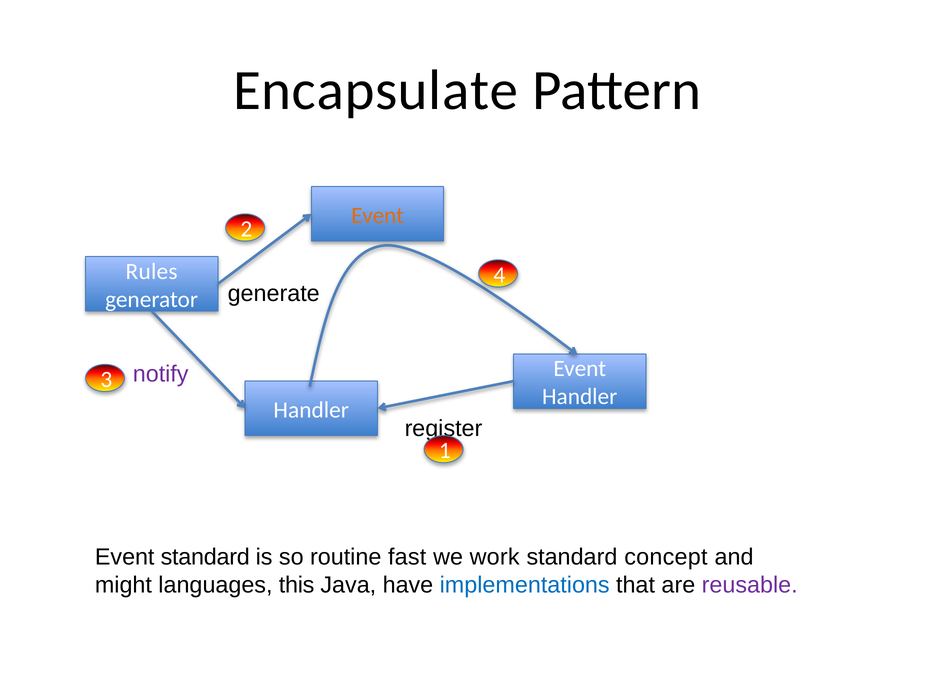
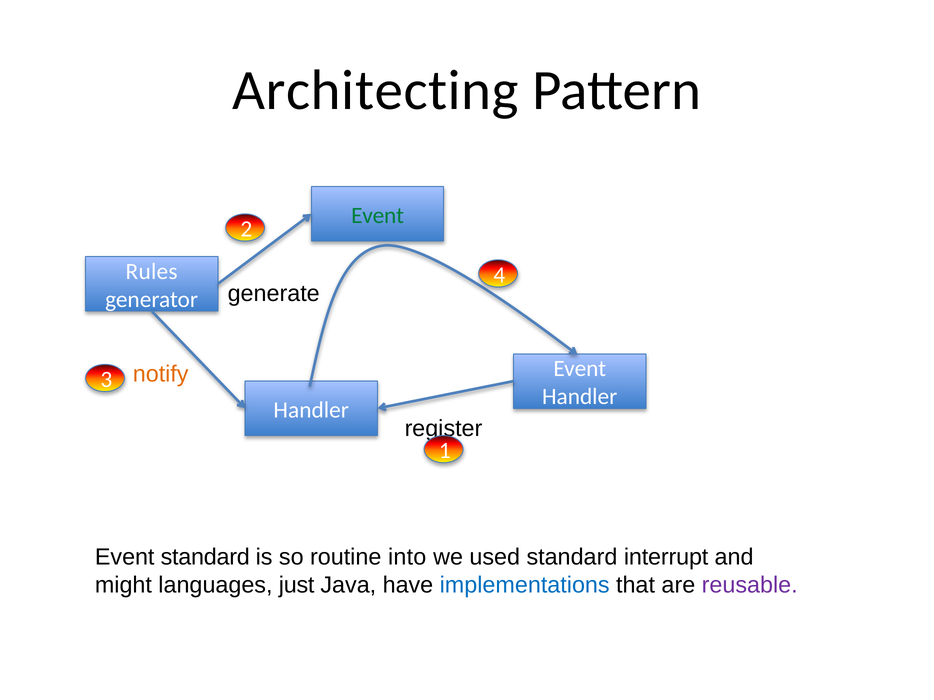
Encapsulate: Encapsulate -> Architecting
Event at (378, 216) colour: orange -> green
notify colour: purple -> orange
fast: fast -> into
work: work -> used
concept: concept -> interrupt
this: this -> just
